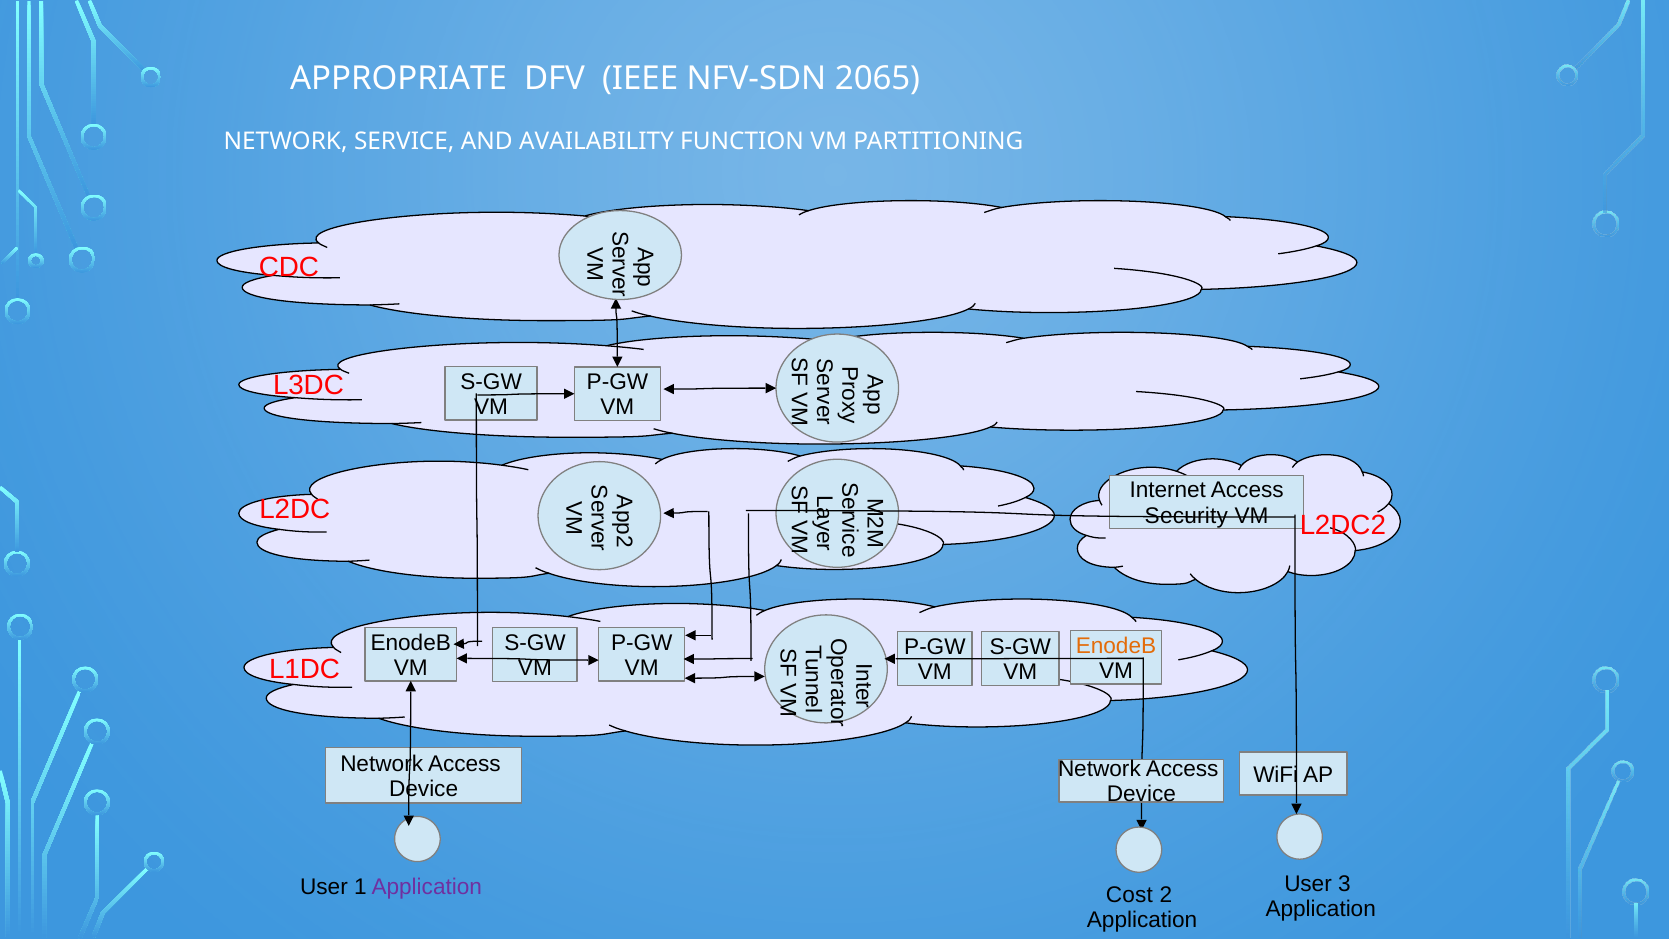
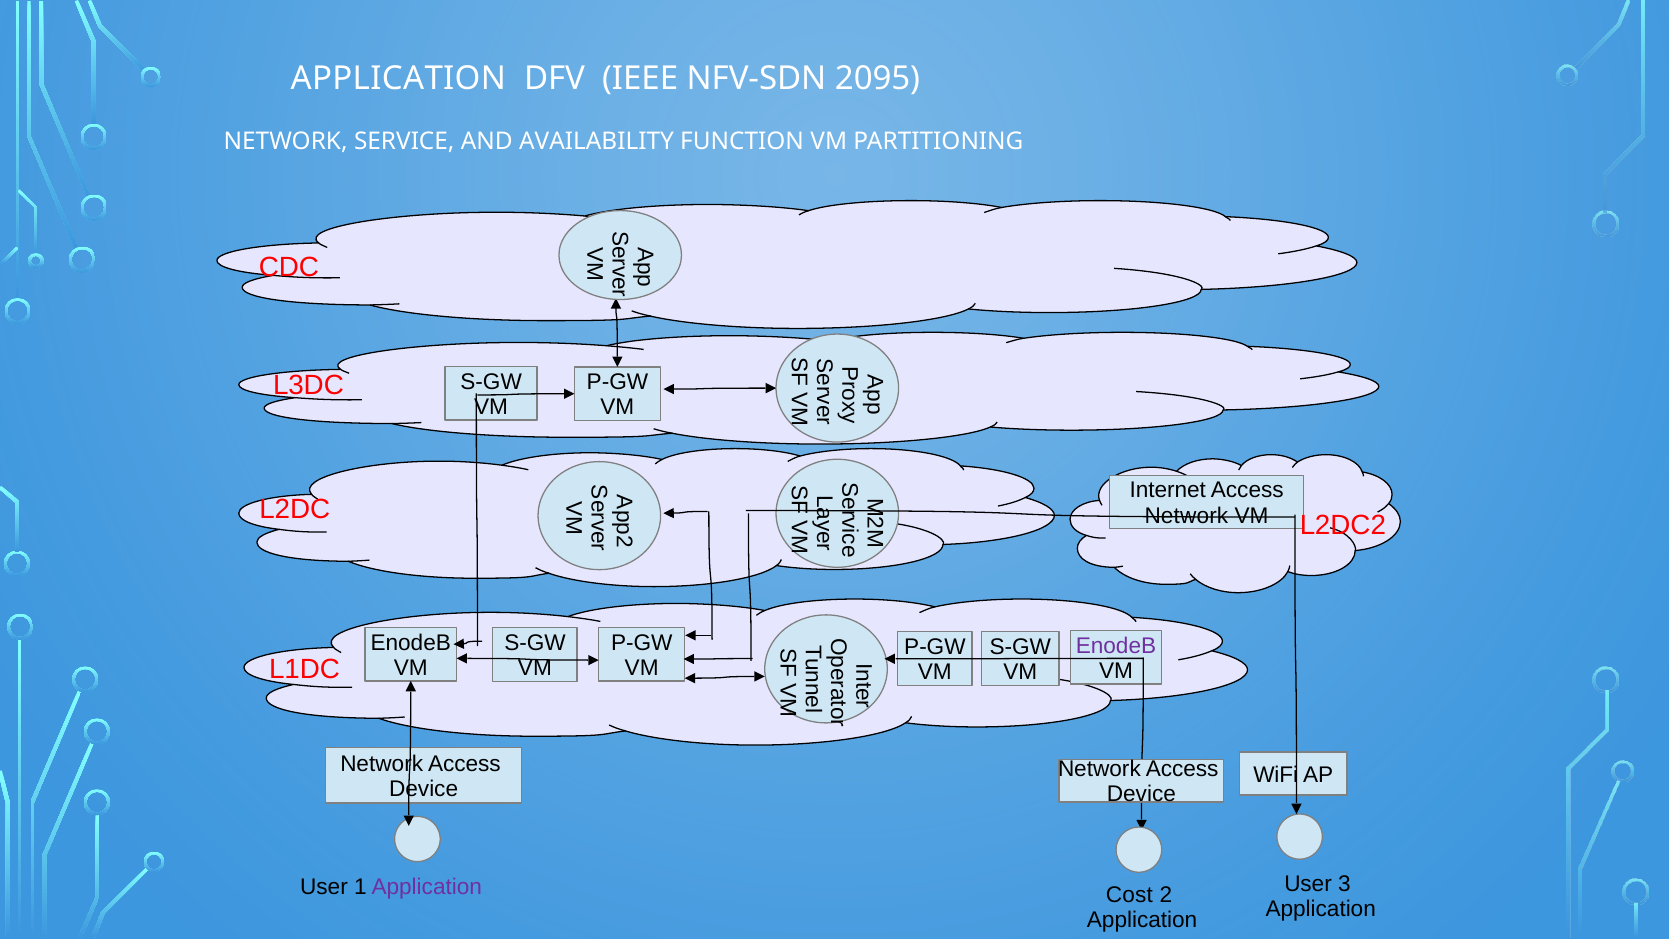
APPROPRIATE at (398, 79): APPROPRIATE -> APPLICATION
2065: 2065 -> 2095
Security at (1186, 516): Security -> Network
EnodeB at (1116, 646) colour: orange -> purple
